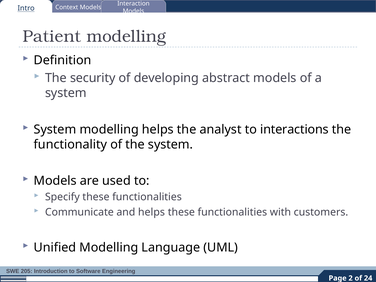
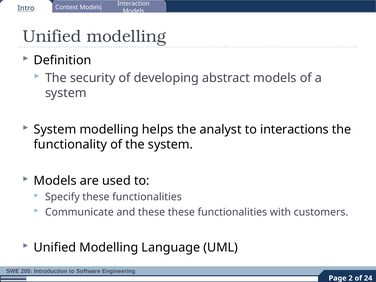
Patient at (52, 36): Patient -> Unified
and helps: helps -> these
